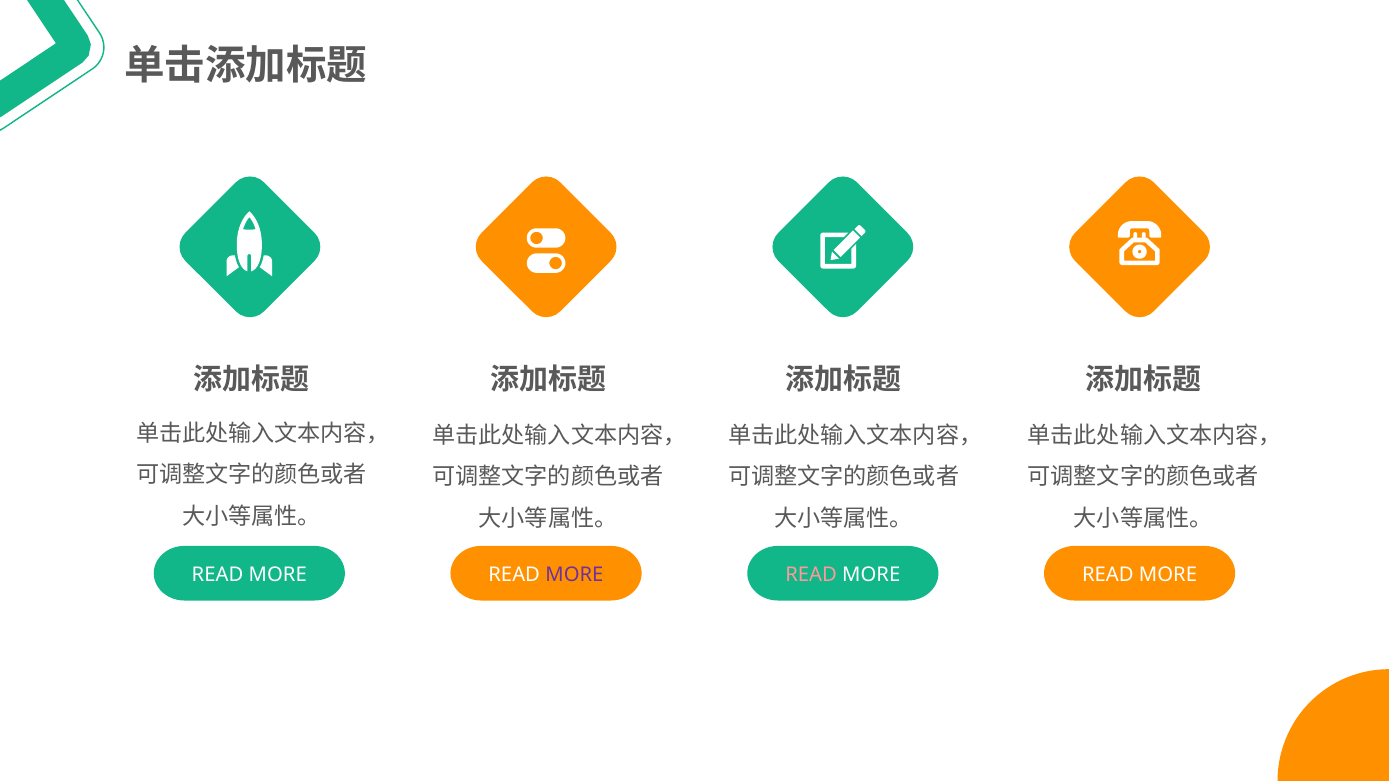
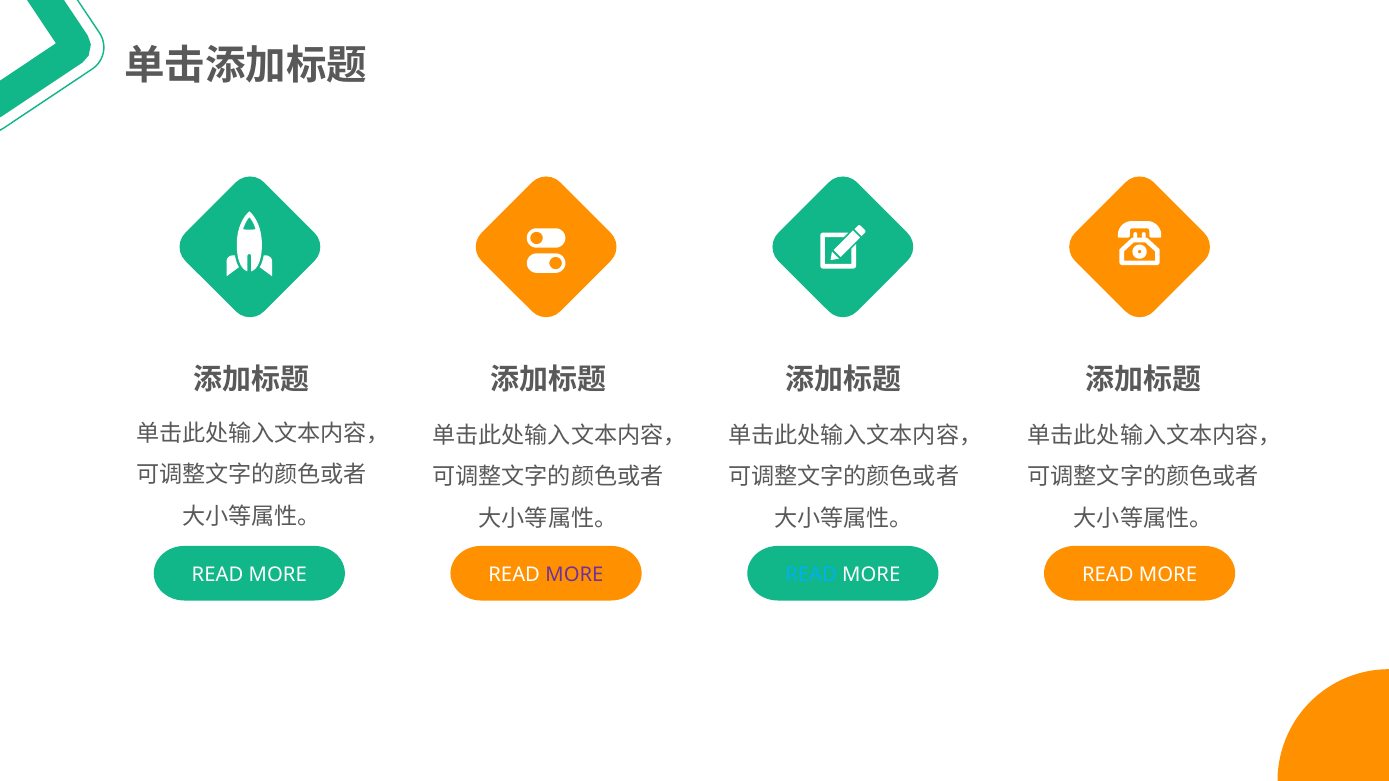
READ at (811, 575) colour: pink -> light blue
